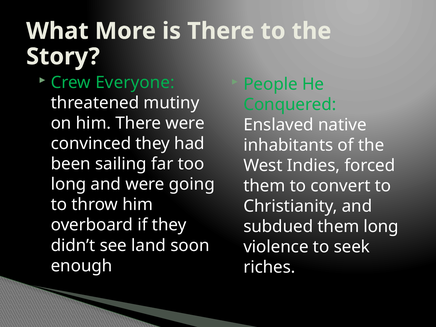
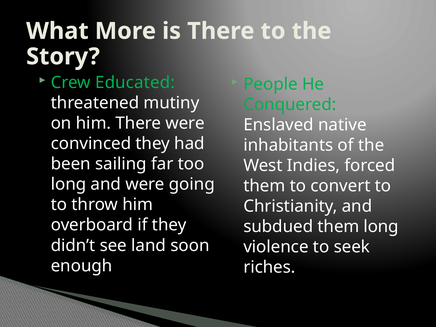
Everyone: Everyone -> Educated
